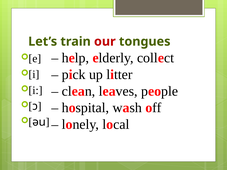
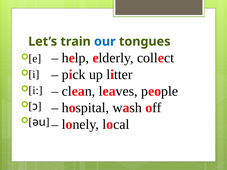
our colour: red -> blue
